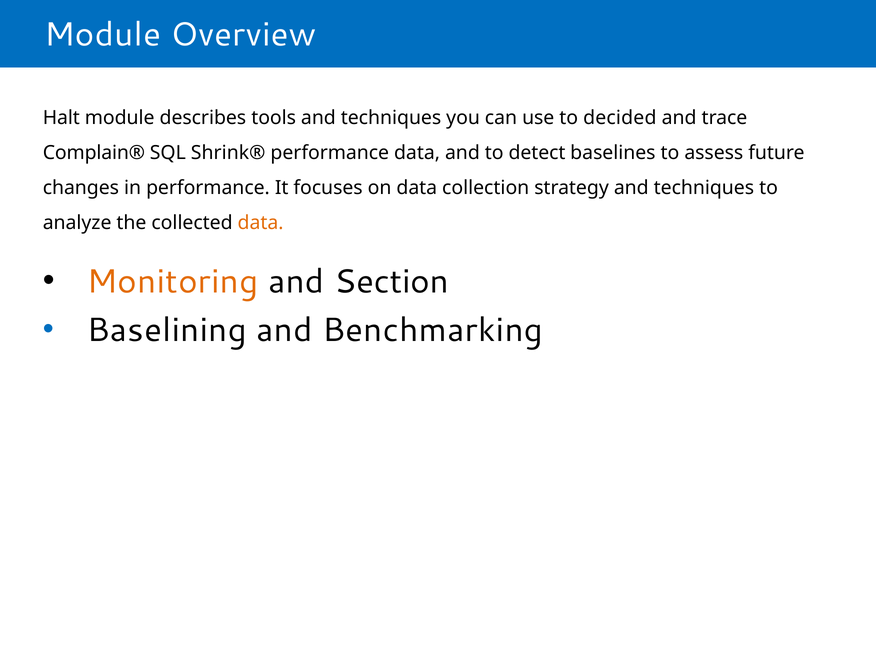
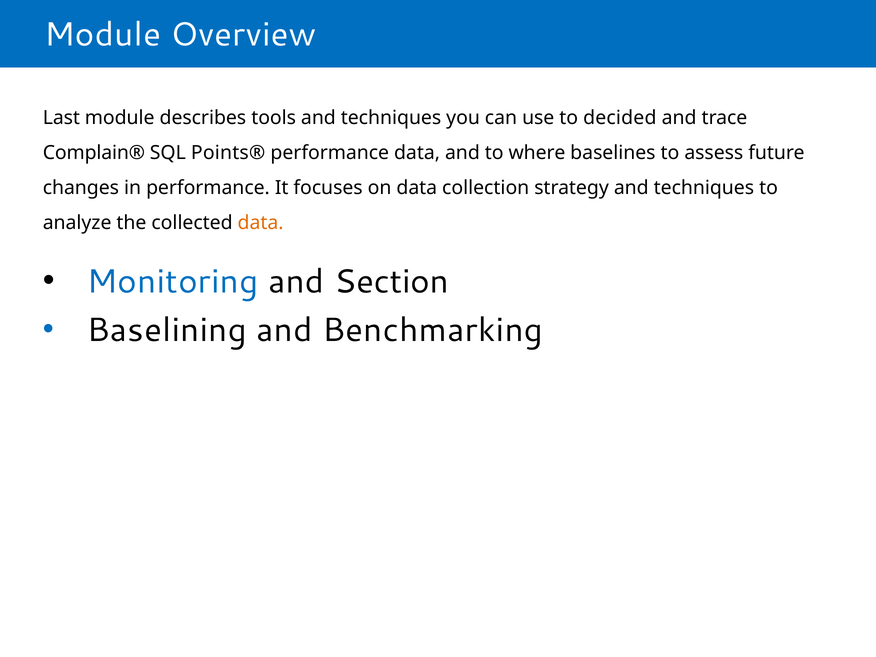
Halt: Halt -> Last
Shrink®: Shrink® -> Points®
detect: detect -> where
Monitoring colour: orange -> blue
